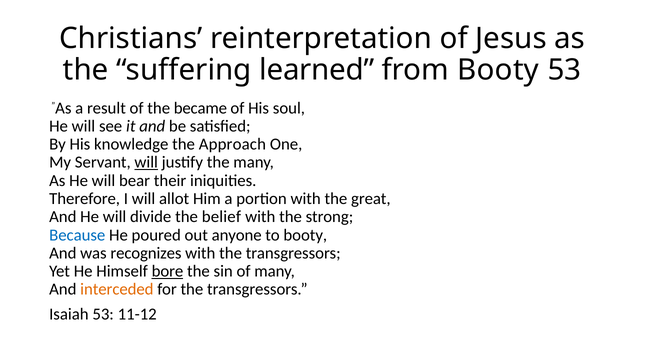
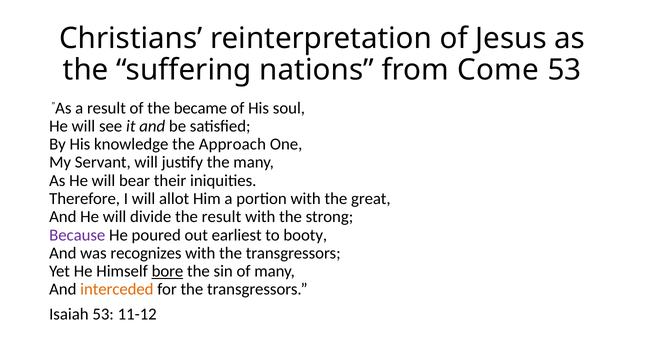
learned: learned -> nations
from Booty: Booty -> Come
will at (146, 162) underline: present -> none
the belief: belief -> result
Because colour: blue -> purple
anyone: anyone -> earliest
